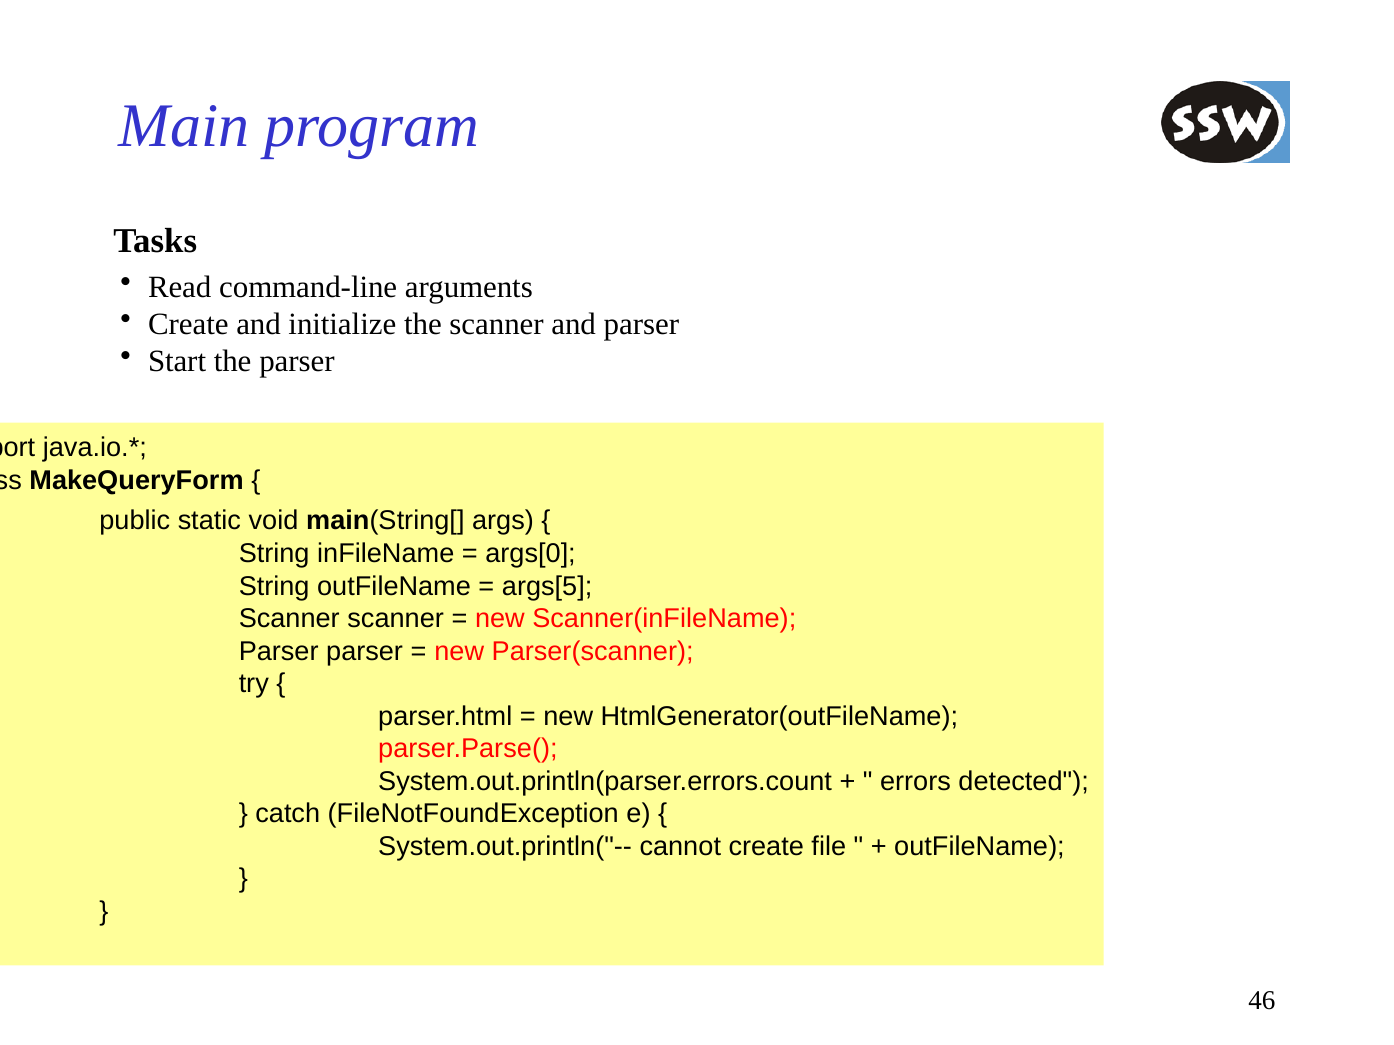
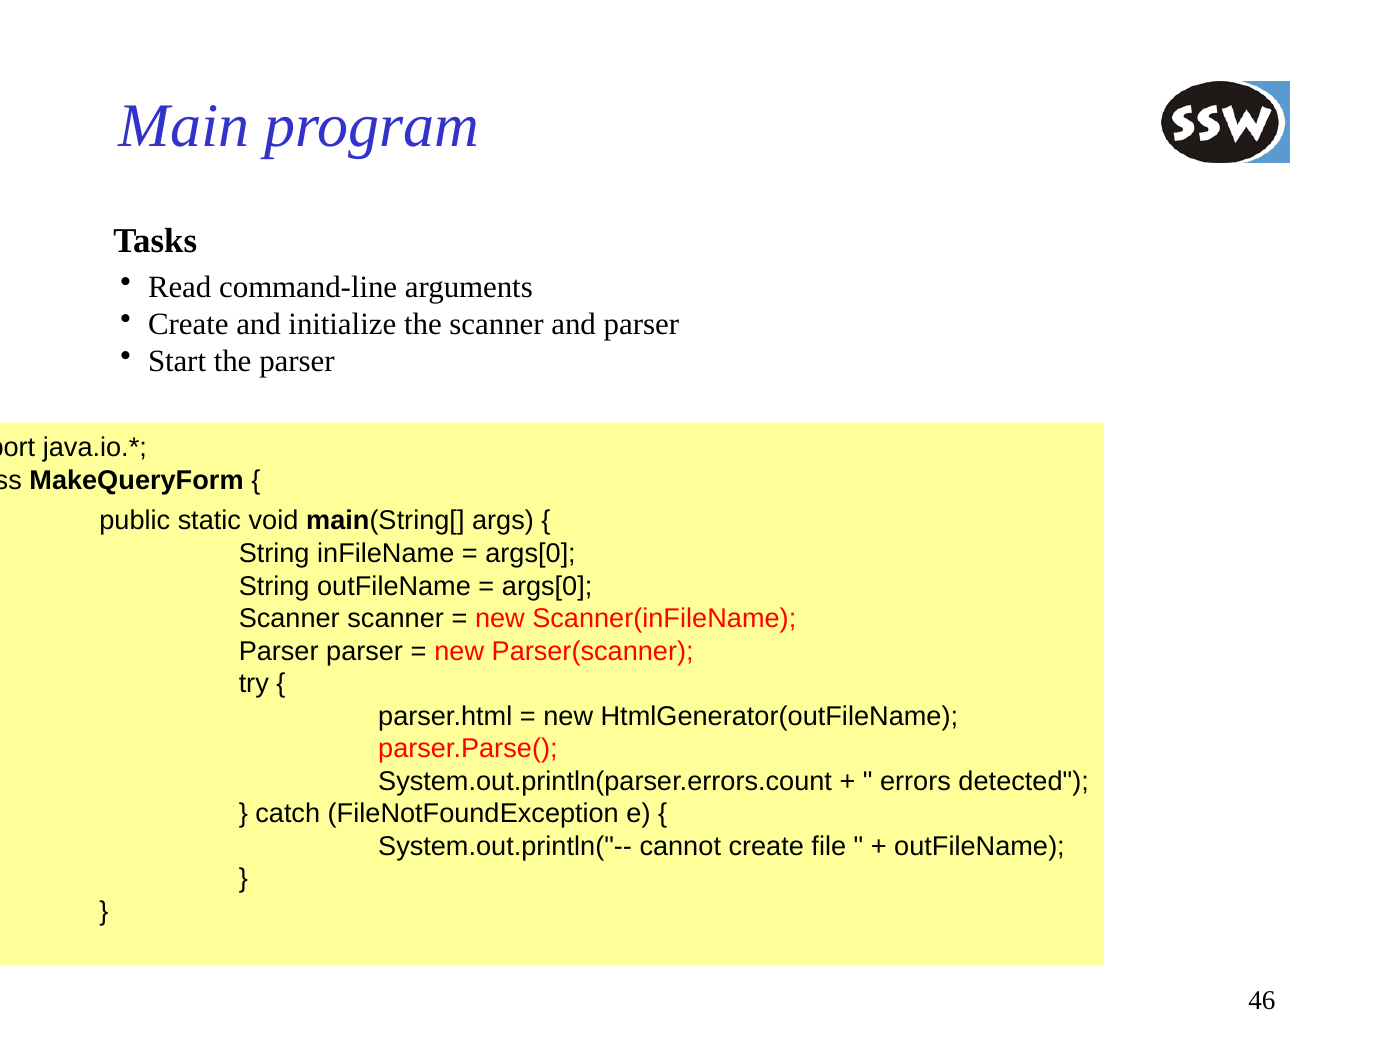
args[5 at (547, 586): args[5 -> args[0
